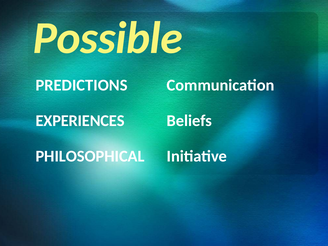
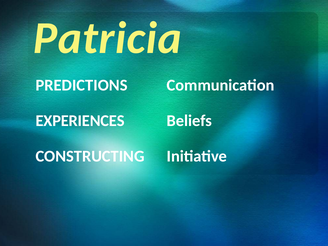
Possible: Possible -> Patricia
PHILOSOPHICAL: PHILOSOPHICAL -> CONSTRUCTING
